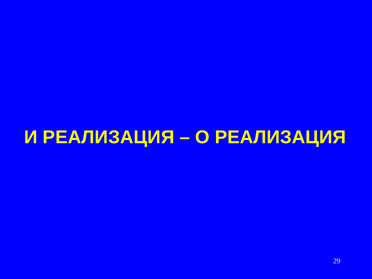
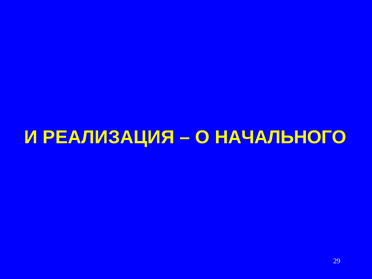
О РЕАЛИЗАЦИЯ: РЕАЛИЗАЦИЯ -> НАЧАЛЬНОГО
